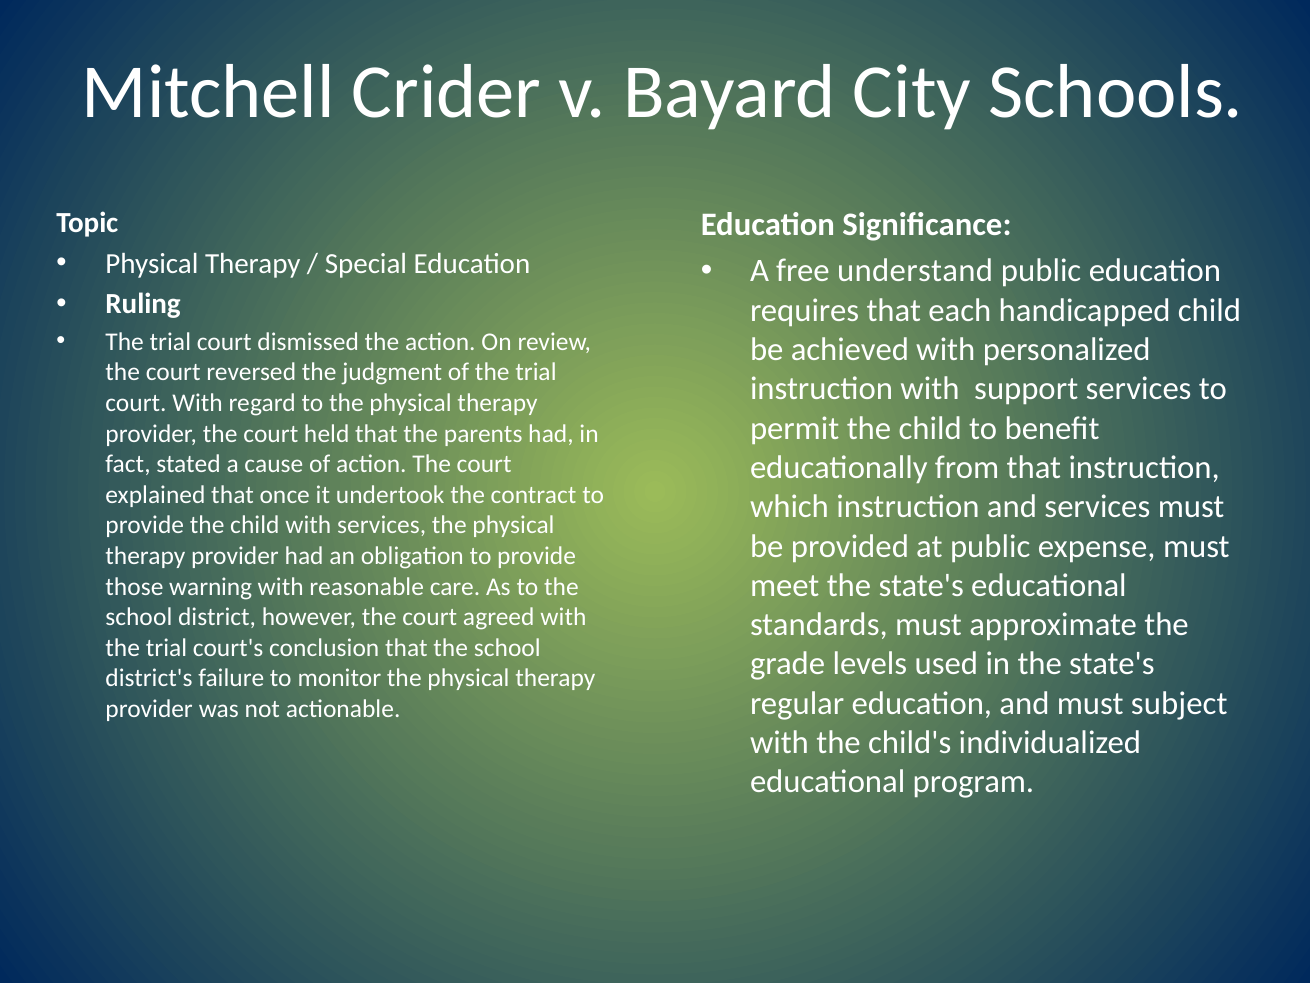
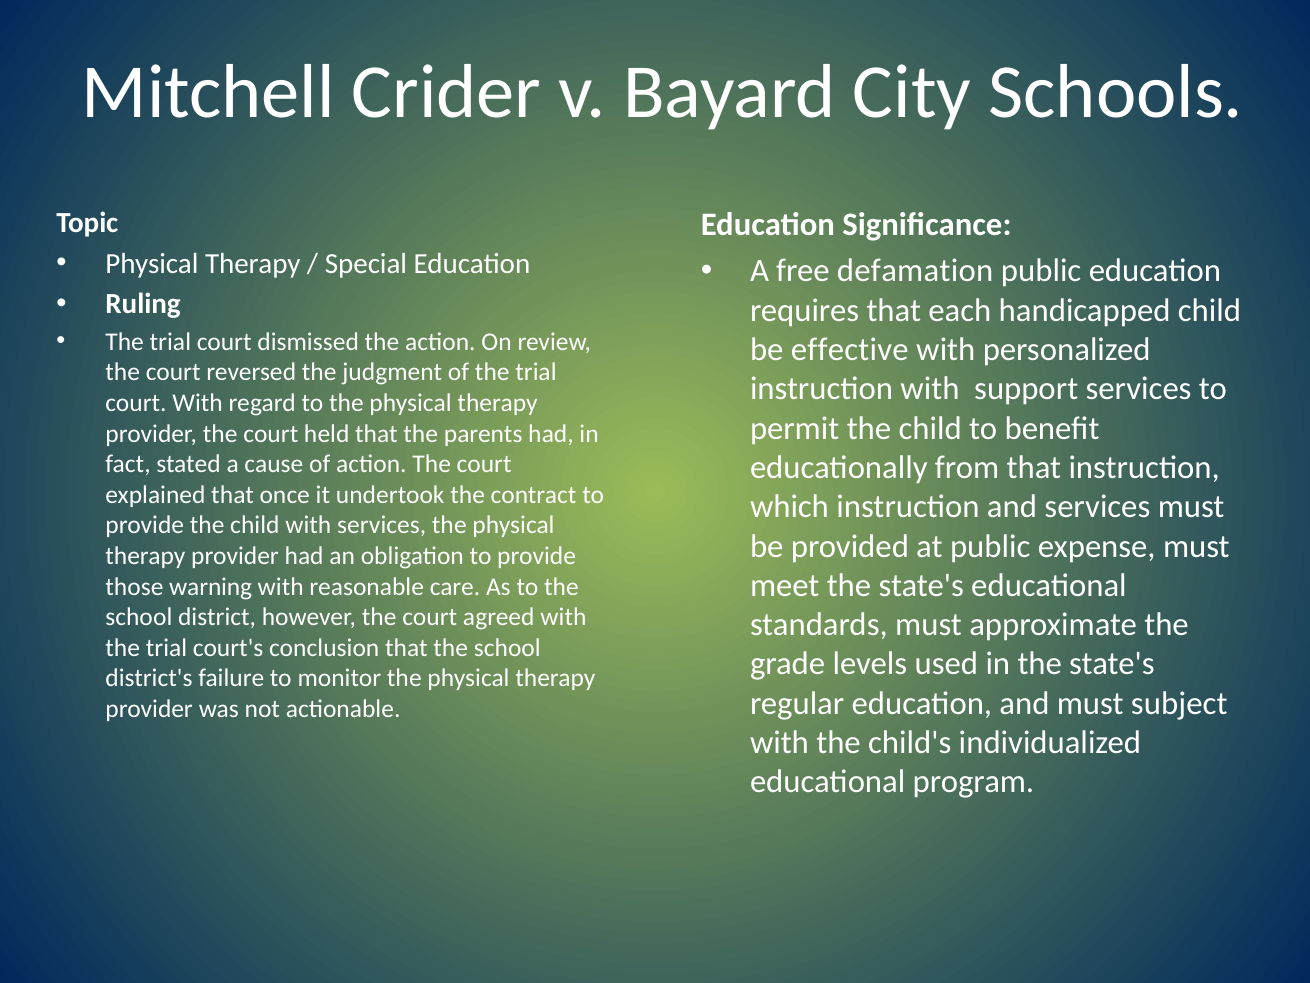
understand: understand -> defamation
achieved: achieved -> effective
